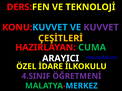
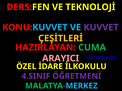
ARAYICI colour: white -> pink
